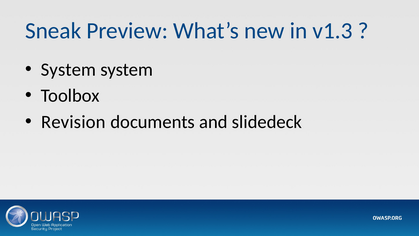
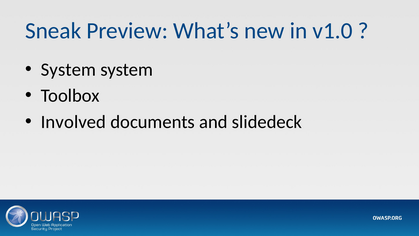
v1.3: v1.3 -> v1.0
Revision: Revision -> Involved
